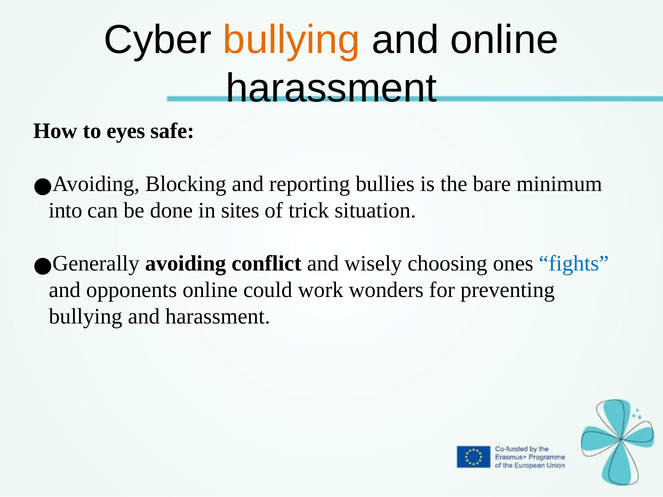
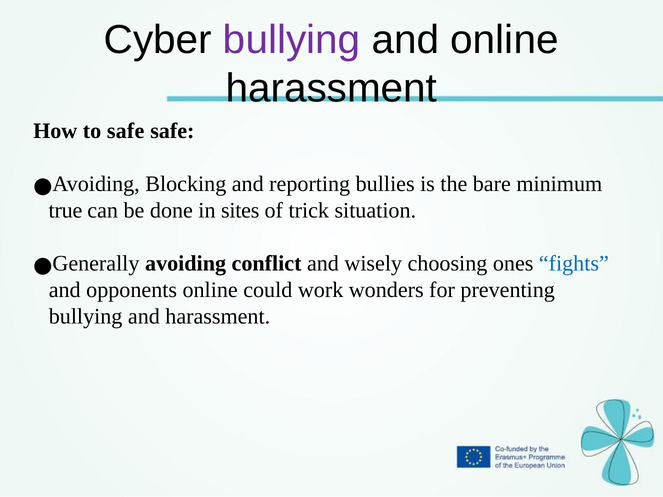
bullying at (292, 40) colour: orange -> purple
to eyes: eyes -> safe
into: into -> true
